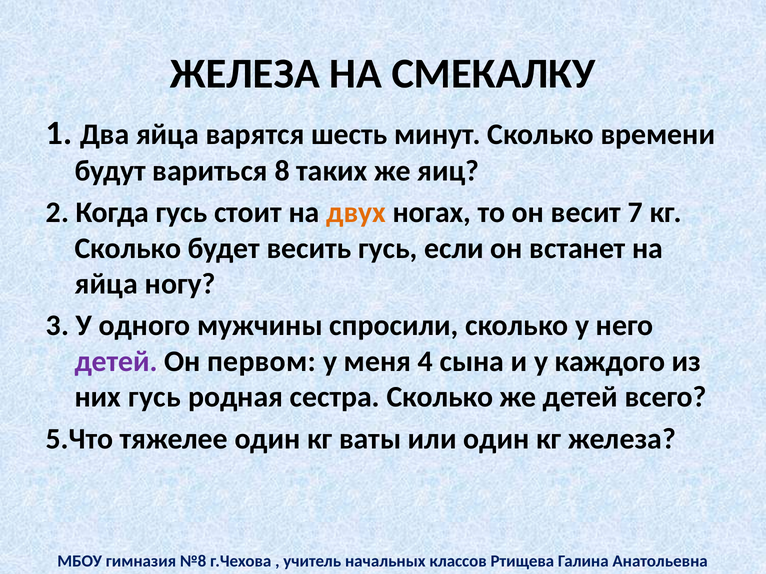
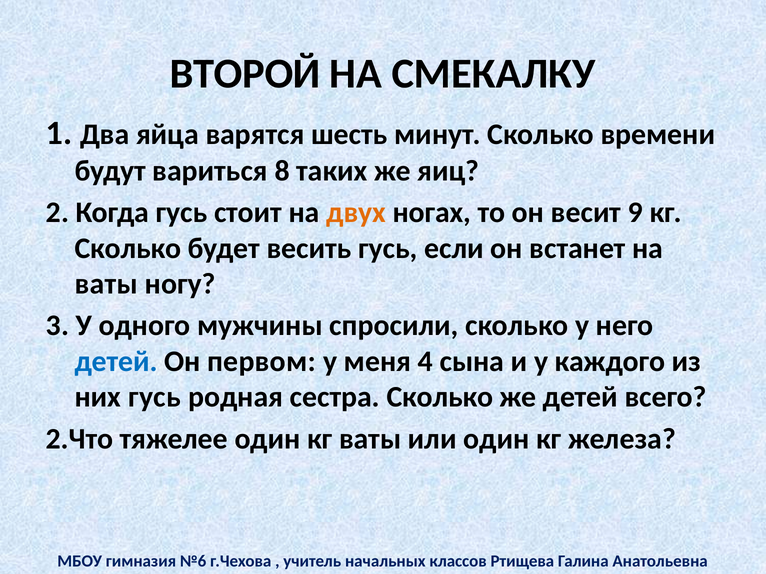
ЖЕЛЕЗА at (245, 74): ЖЕЛЕЗА -> ВТОРОЙ
7: 7 -> 9
яйца at (106, 284): яйца -> ваты
детей at (116, 362) colour: purple -> blue
5.Что: 5.Что -> 2.Что
№8: №8 -> №6
